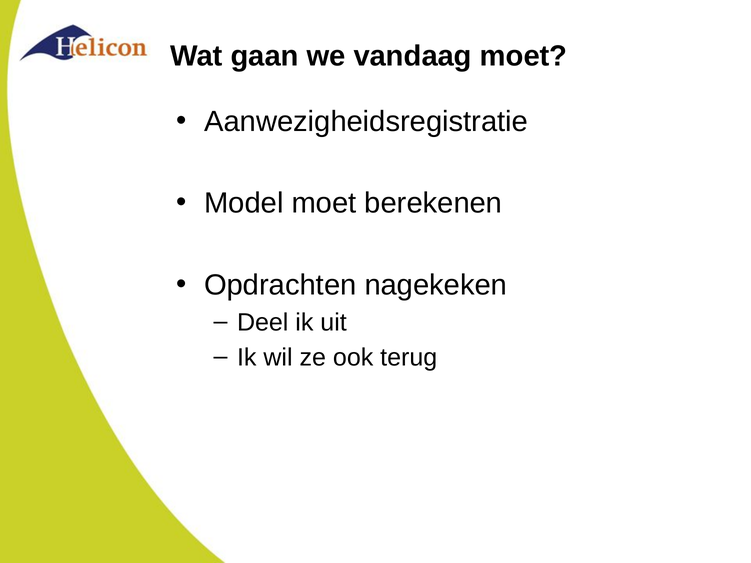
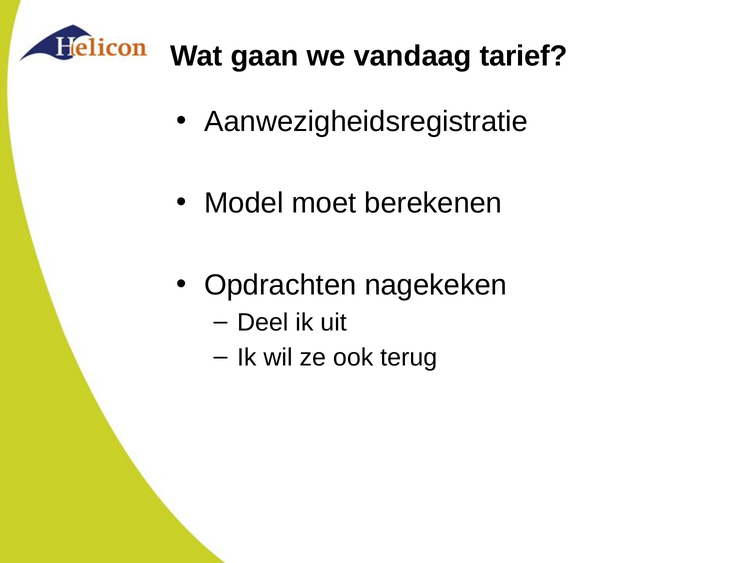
vandaag moet: moet -> tarief
